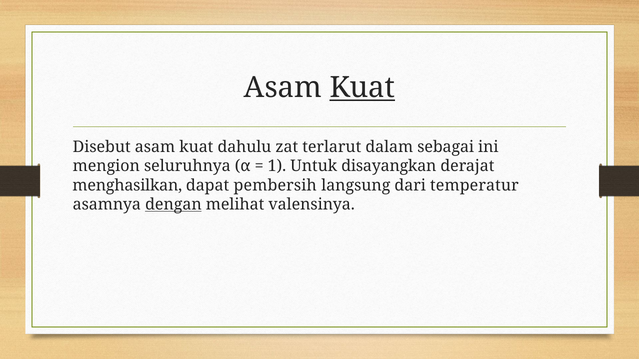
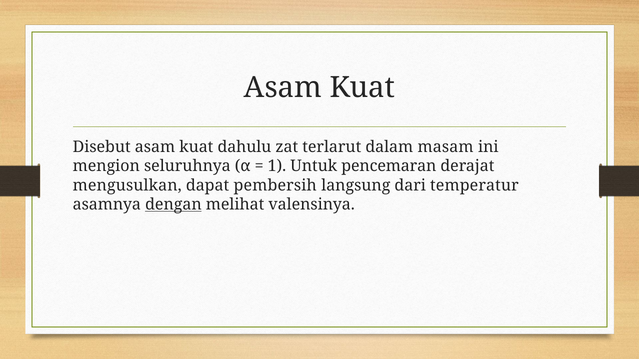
Kuat at (362, 88) underline: present -> none
sebagai: sebagai -> masam
disayangkan: disayangkan -> pencemaran
menghasilkan: menghasilkan -> mengusulkan
